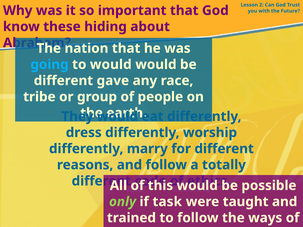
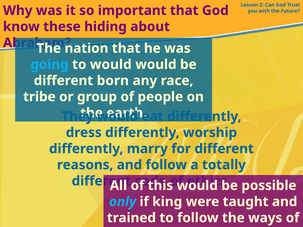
gave: gave -> born
only colour: light green -> light blue
task: task -> king
